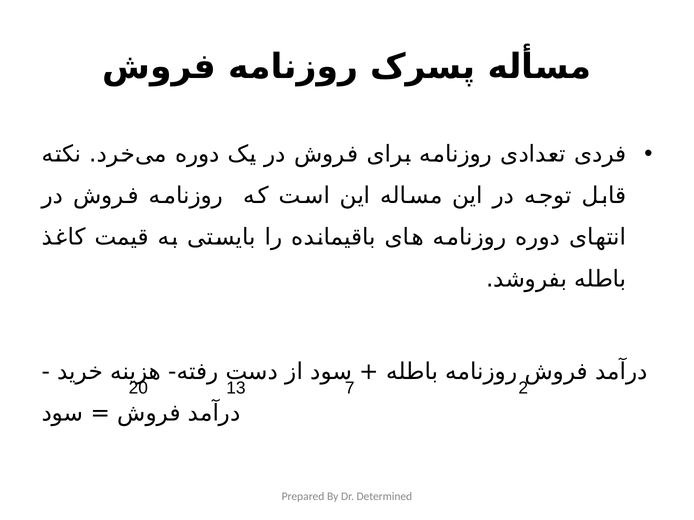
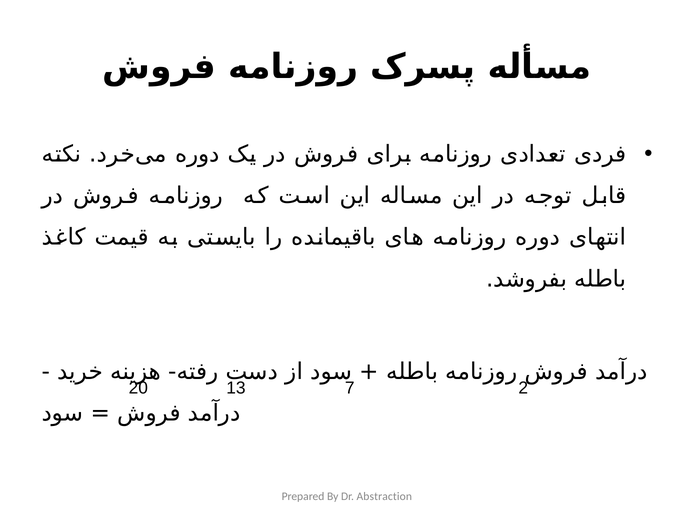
Determined: Determined -> Abstraction
